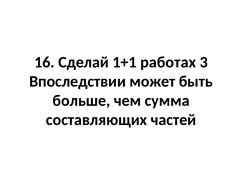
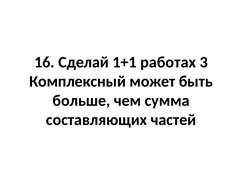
Впоследствии: Впоследствии -> Комплексный
